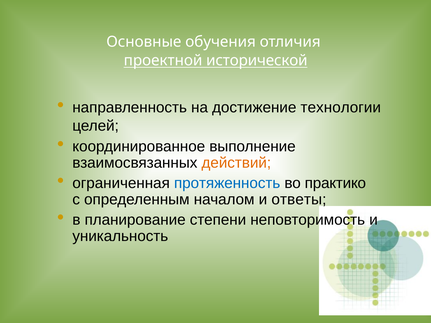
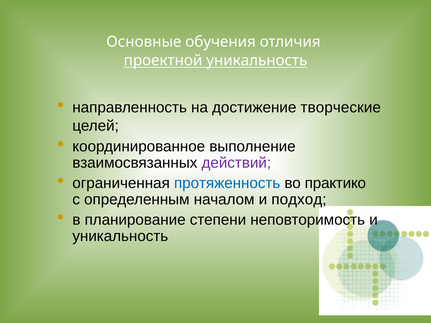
проектной исторической: исторической -> уникальность
технологии: технологии -> творческие
действий colour: orange -> purple
ответы: ответы -> подход
